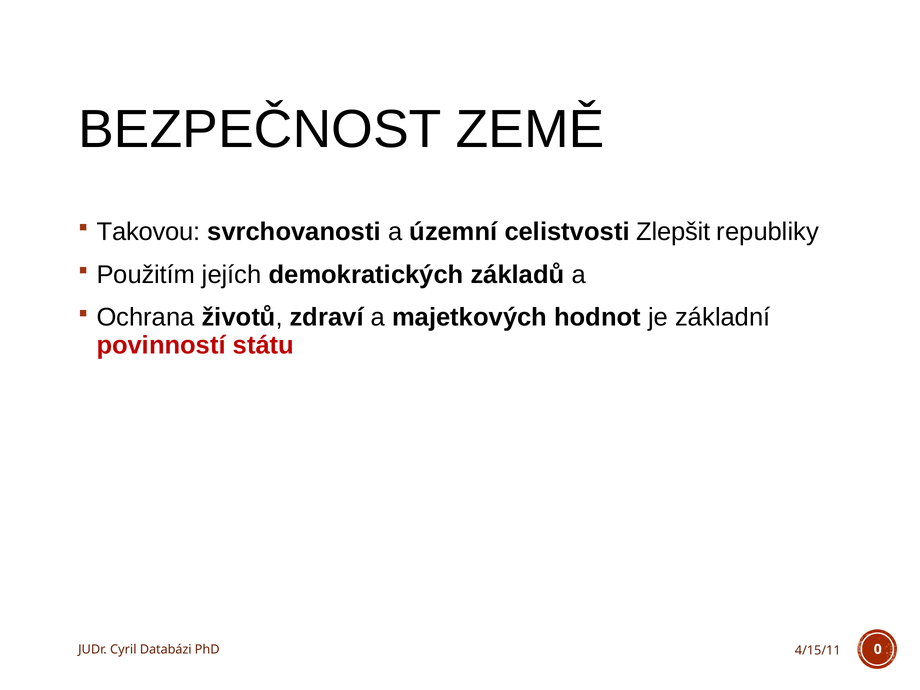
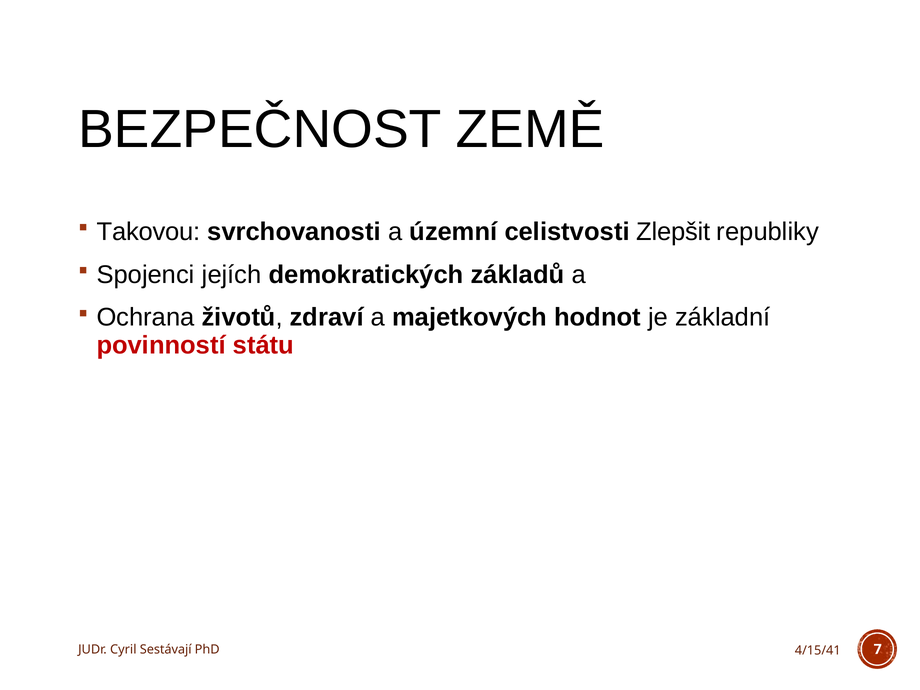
Použitím: Použitím -> Spojenci
Databázi: Databázi -> Sestávají
0: 0 -> 7
4/15/11: 4/15/11 -> 4/15/41
